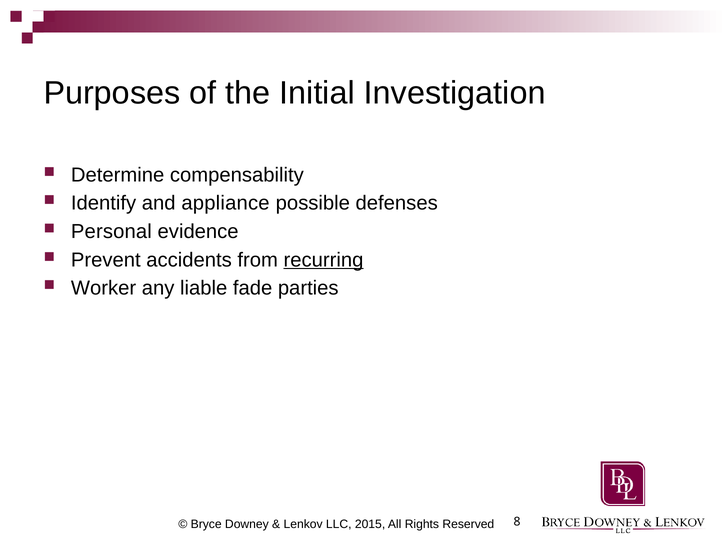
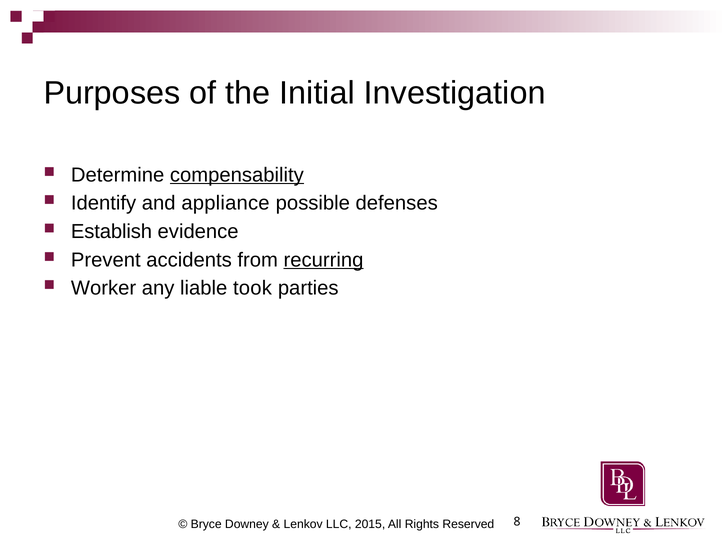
compensability underline: none -> present
Personal: Personal -> Establish
fade: fade -> took
